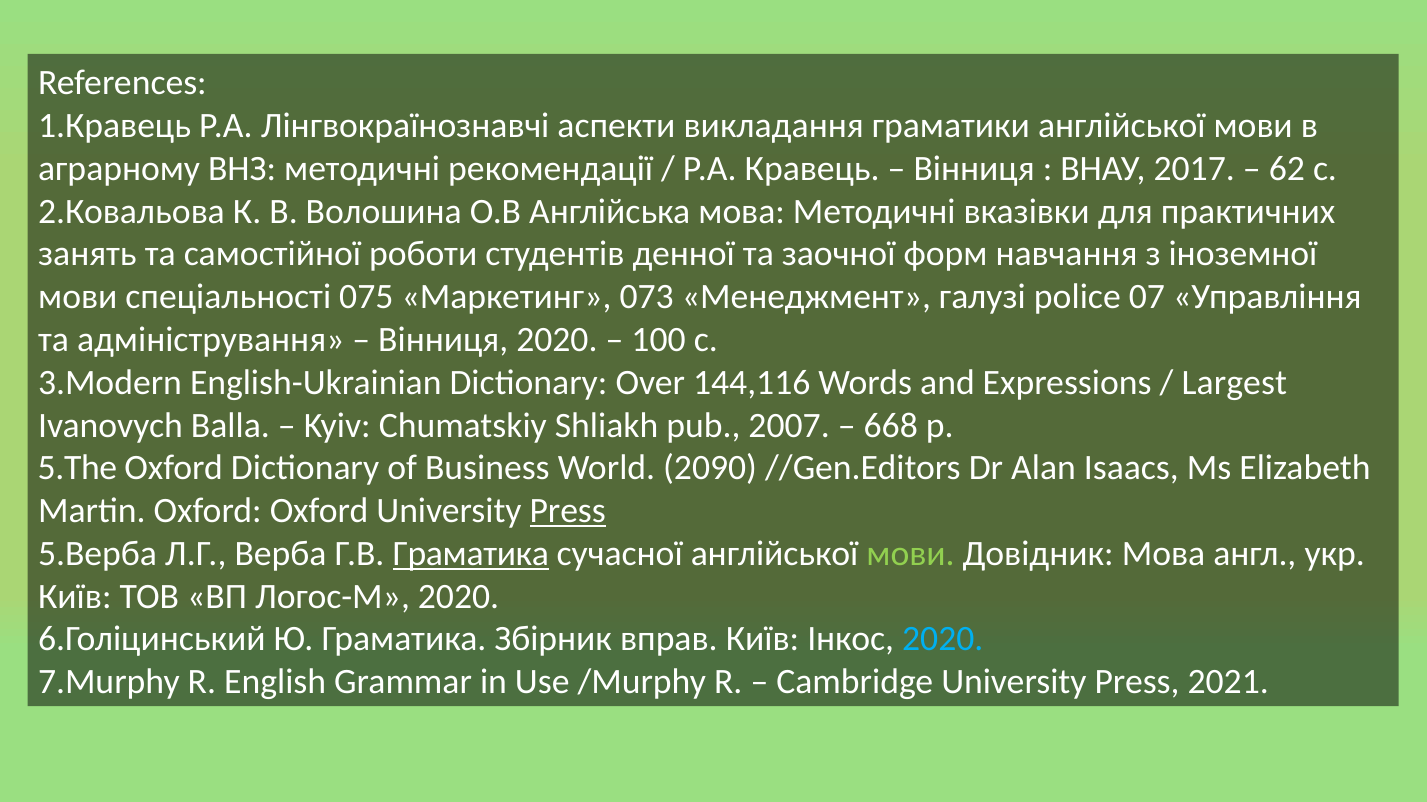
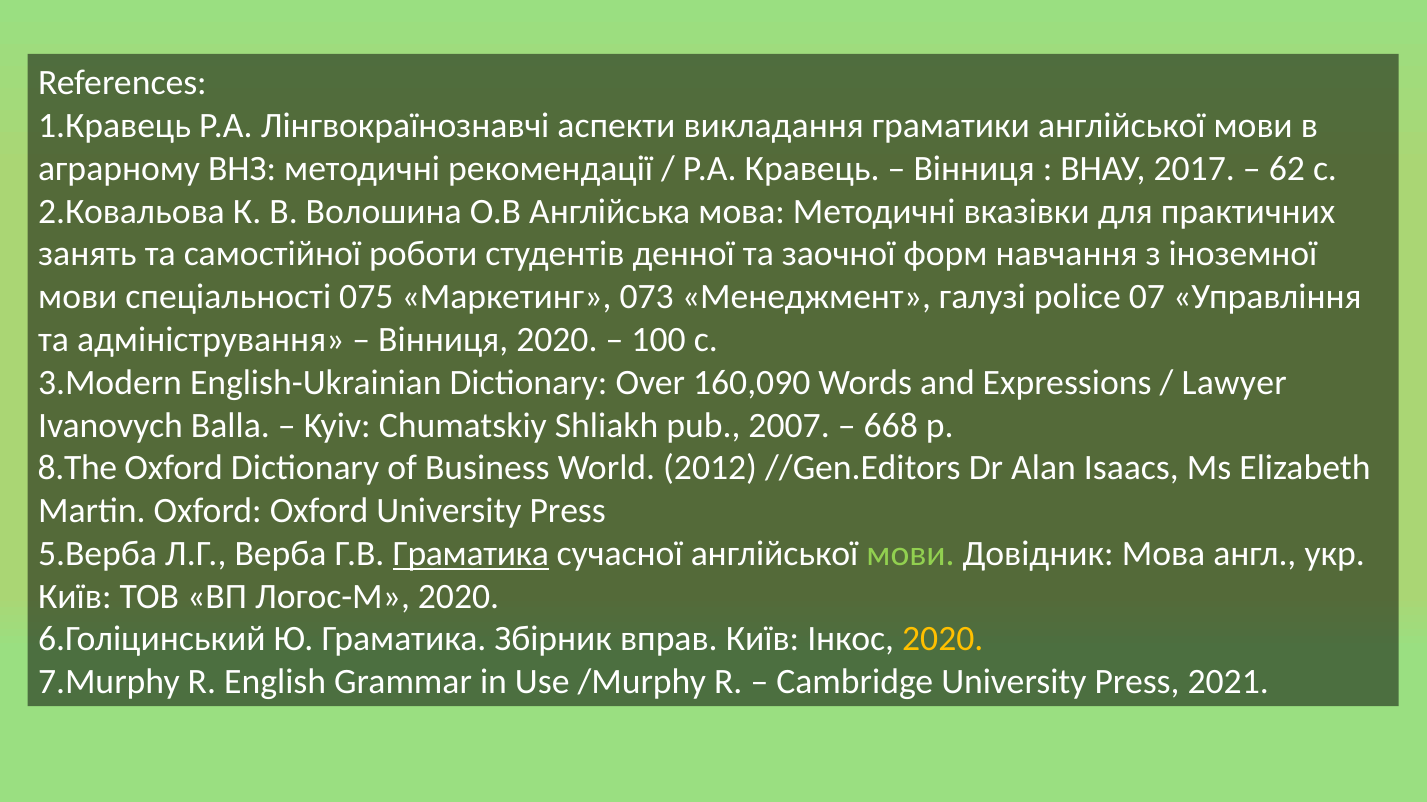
144,116: 144,116 -> 160,090
Largest: Largest -> Lawyer
5.The: 5.The -> 8.The
2090: 2090 -> 2012
Press at (568, 511) underline: present -> none
2020 at (943, 640) colour: light blue -> yellow
